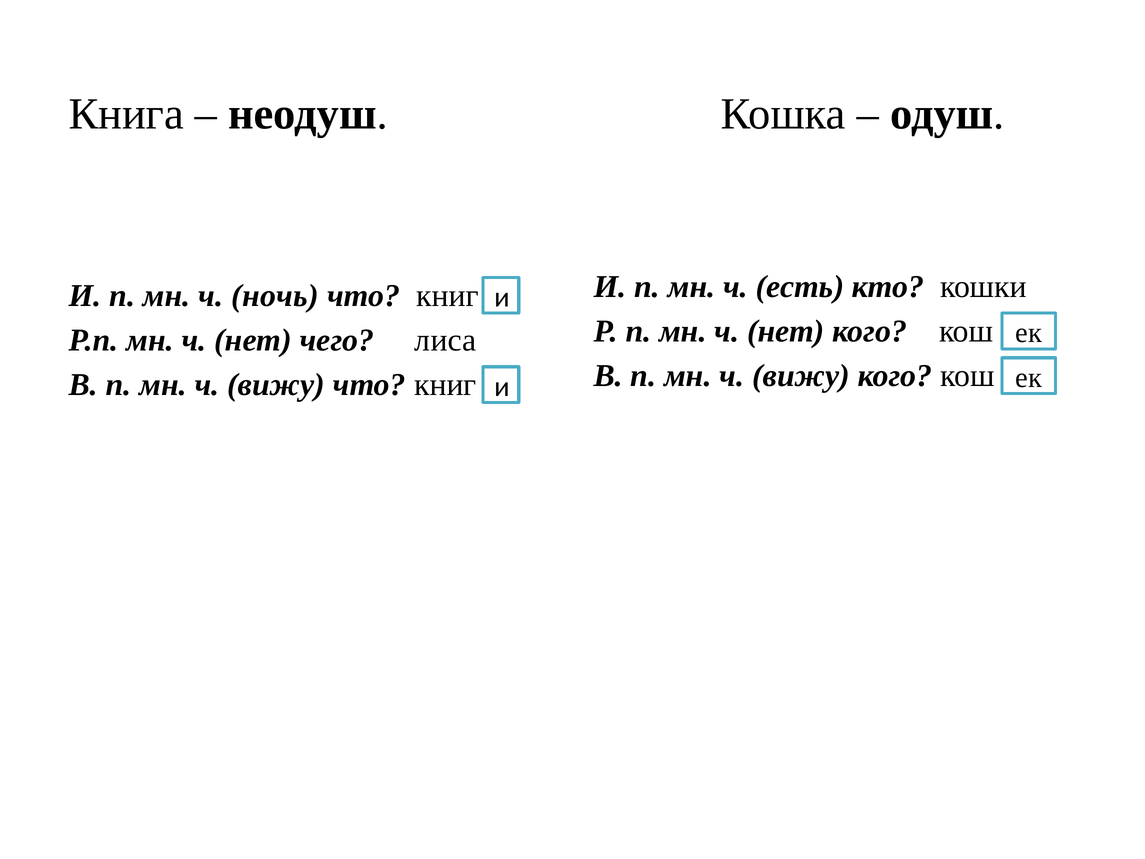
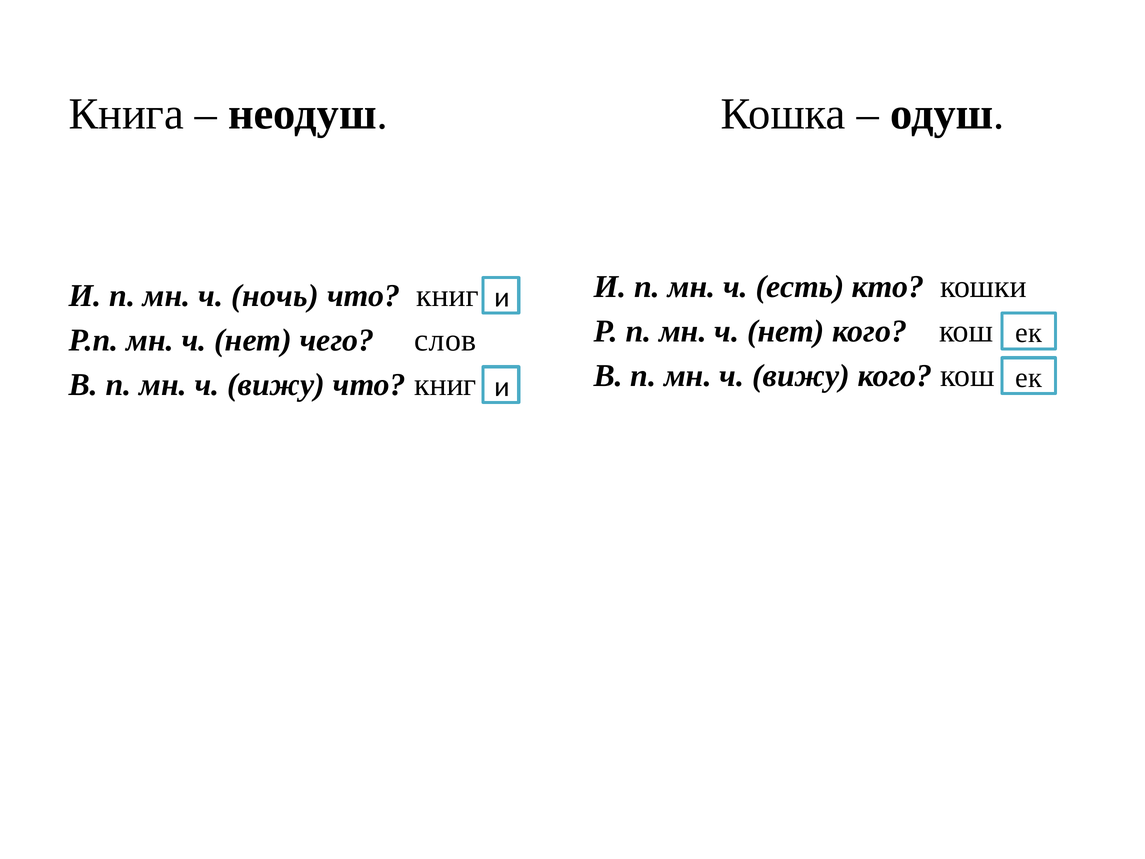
лиса: лиса -> слов
